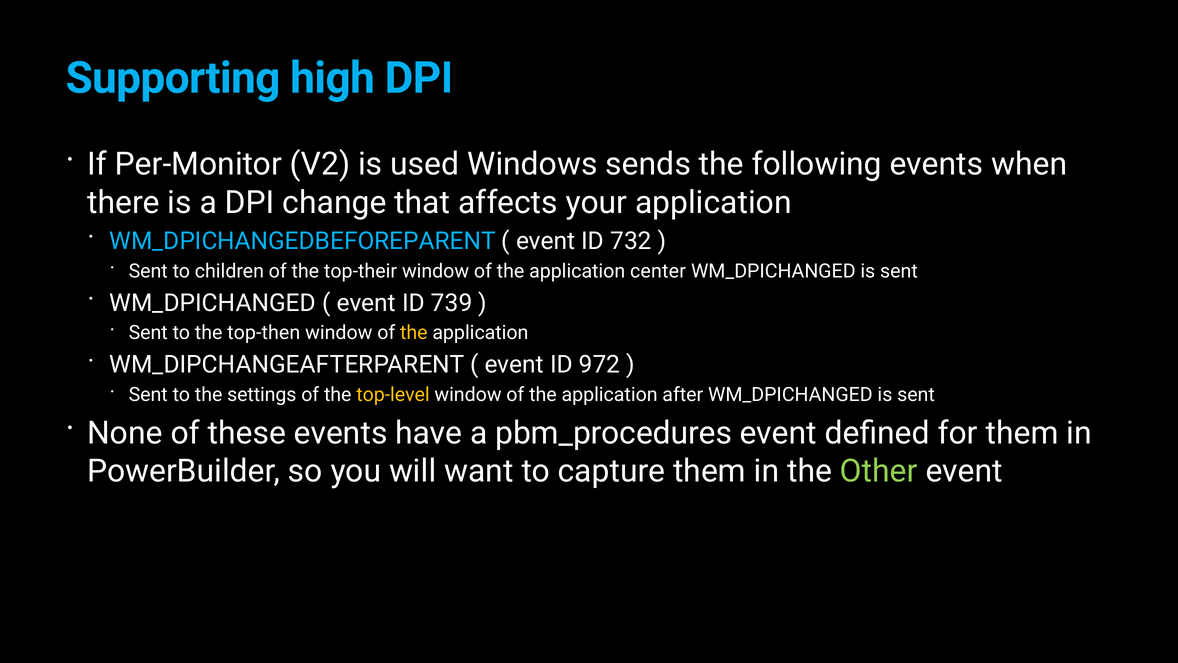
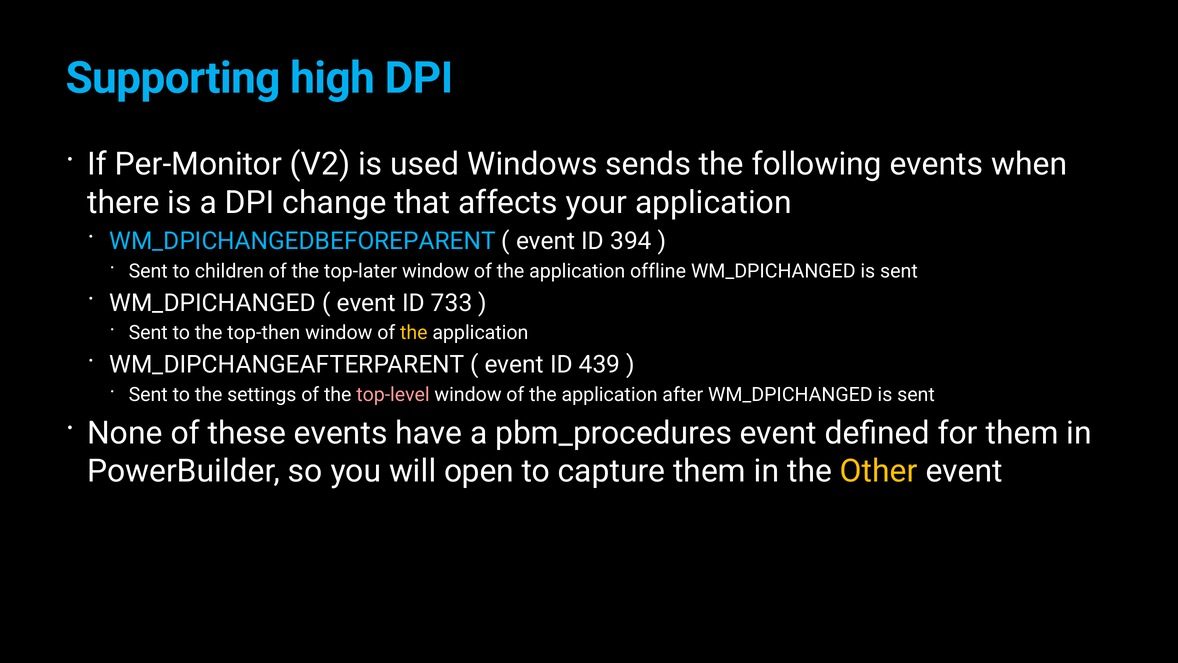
732: 732 -> 394
top-their: top-their -> top-later
center: center -> offline
739: 739 -> 733
972: 972 -> 439
top-level colour: yellow -> pink
want: want -> open
Other colour: light green -> yellow
